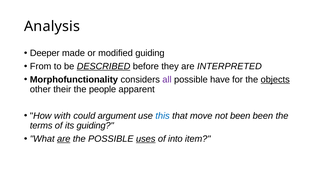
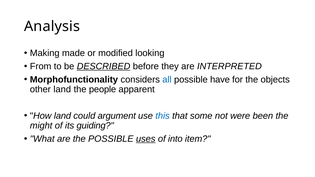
Deeper: Deeper -> Making
modified guiding: guiding -> looking
all colour: purple -> blue
objects underline: present -> none
other their: their -> land
How with: with -> land
move: move -> some
not been: been -> were
terms: terms -> might
are at (64, 139) underline: present -> none
